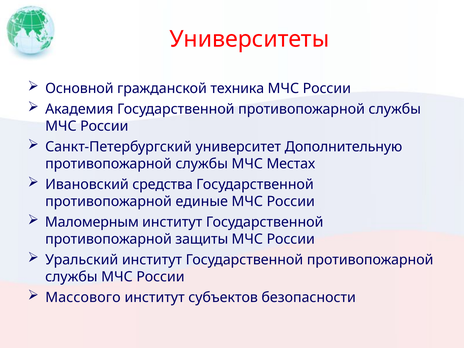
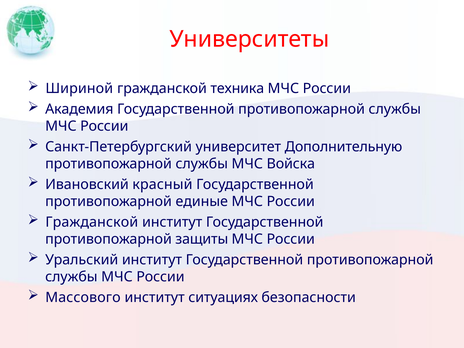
Основной: Основной -> Шириной
Местах: Местах -> Войска
средства: средства -> красный
Маломерным at (92, 222): Маломерным -> Гражданской
субъектов: субъектов -> ситуациях
